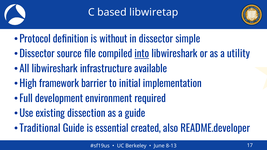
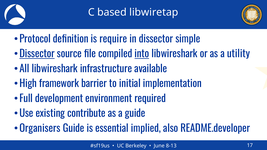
without: without -> require
Dissector at (37, 54) underline: none -> present
dissection: dissection -> contribute
Traditional: Traditional -> Organisers
created: created -> implied
